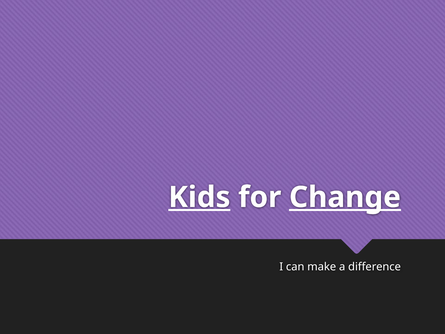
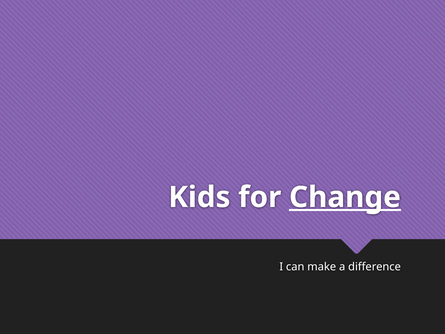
Kids underline: present -> none
